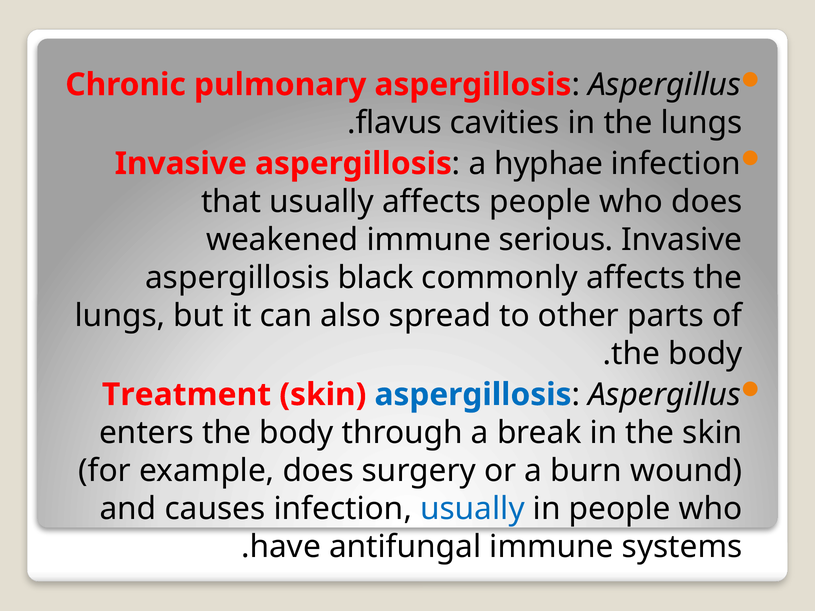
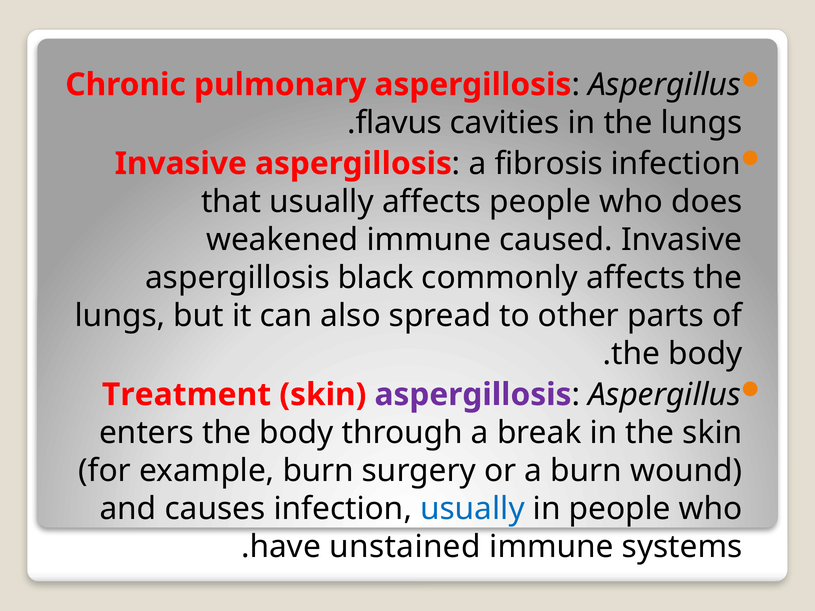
hyphae: hyphae -> fibrosis
serious: serious -> caused
aspergillosis at (473, 395) colour: blue -> purple
example does: does -> burn
antifungal: antifungal -> unstained
